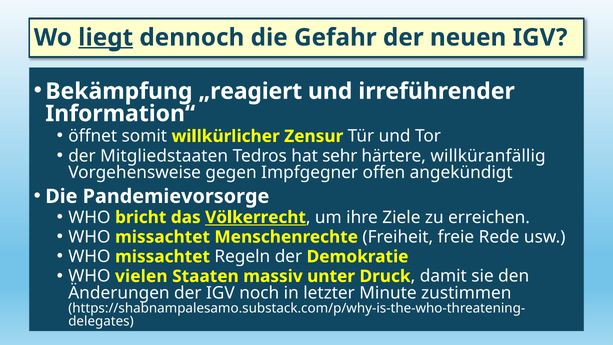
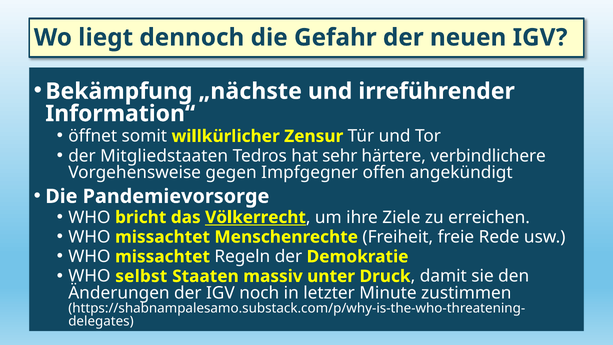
liegt underline: present -> none
„reagiert: „reagiert -> „nächste
willküranfällig: willküranfällig -> verbindlichere
vielen: vielen -> selbst
